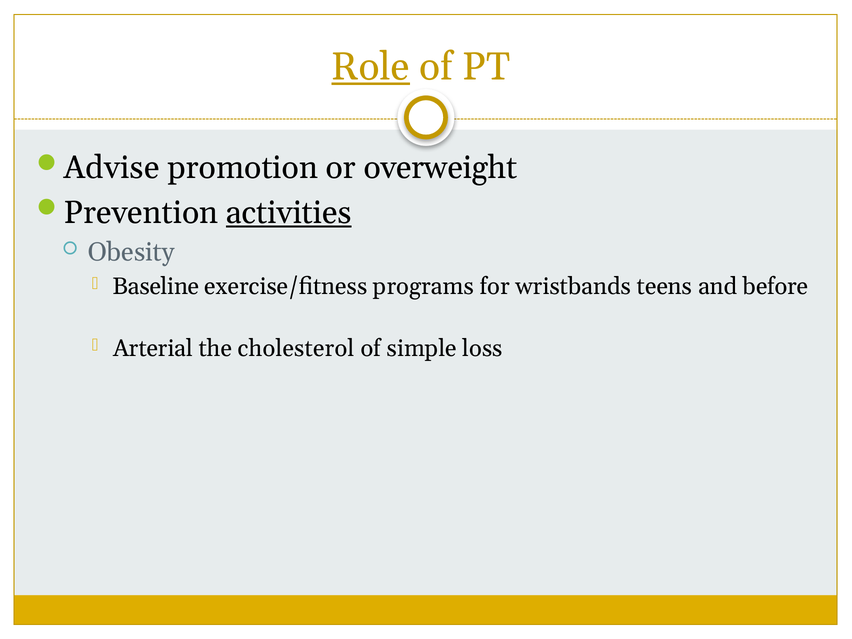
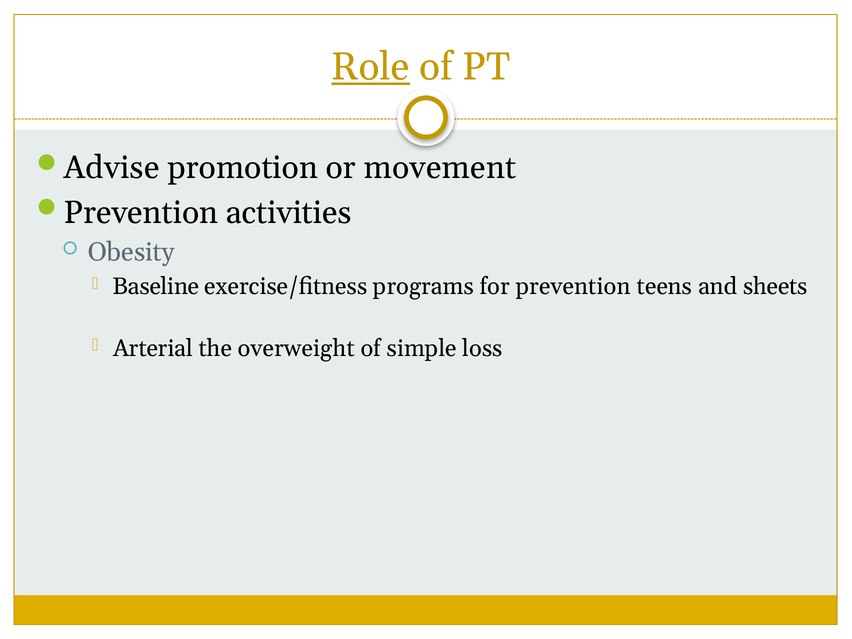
overweight: overweight -> movement
activities underline: present -> none
for wristbands: wristbands -> prevention
before: before -> sheets
cholesterol: cholesterol -> overweight
